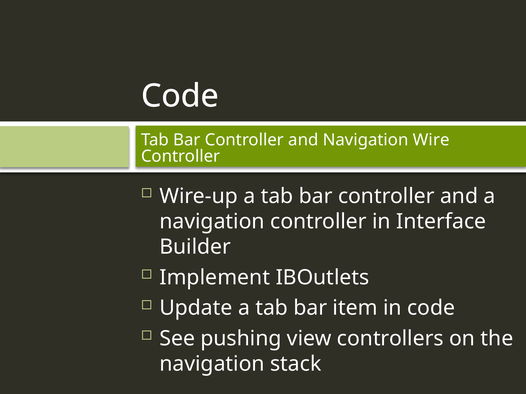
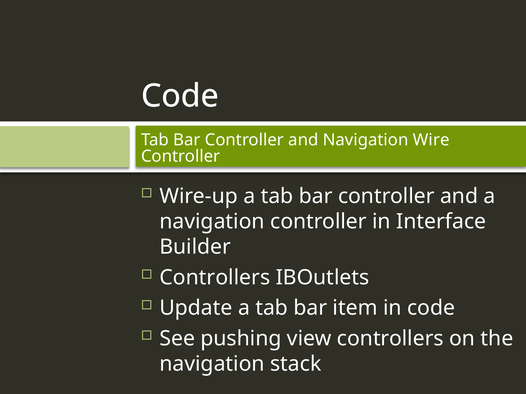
Implement at (215, 278): Implement -> Controllers
